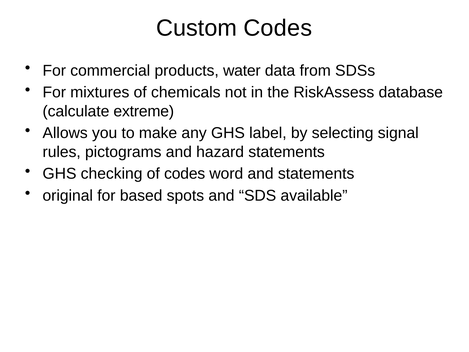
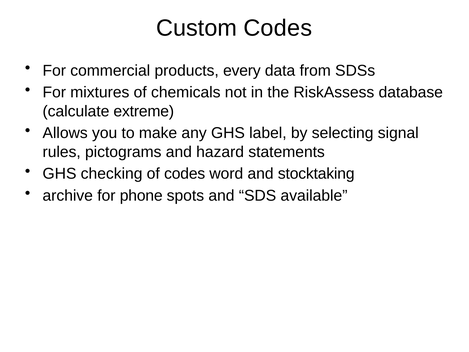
water: water -> every
and statements: statements -> stocktaking
original: original -> archive
based: based -> phone
